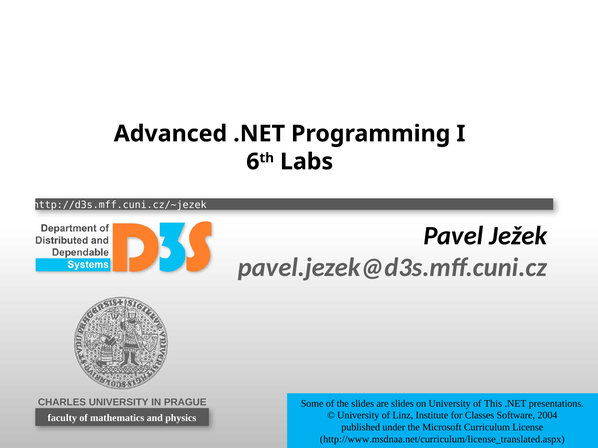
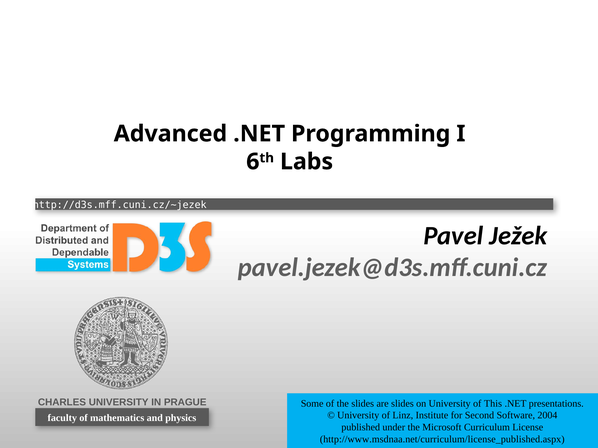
Classes: Classes -> Second
http://www.msdnaa.net/curriculum/license_translated.aspx: http://www.msdnaa.net/curriculum/license_translated.aspx -> http://www.msdnaa.net/curriculum/license_published.aspx
